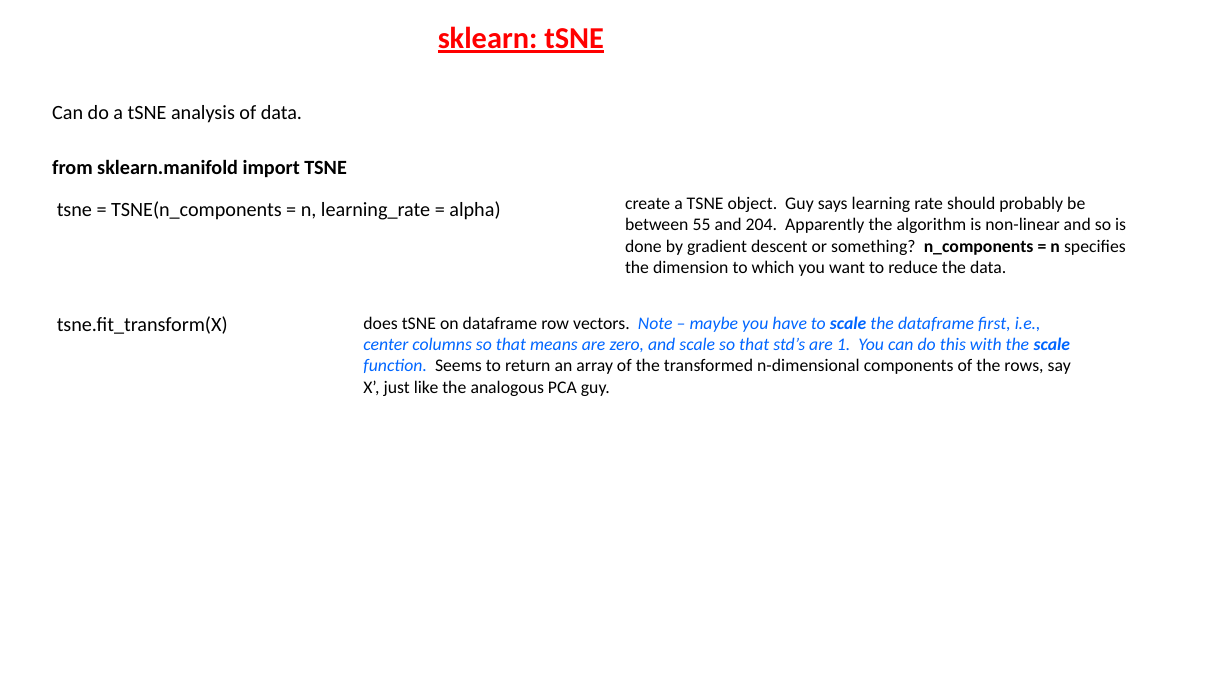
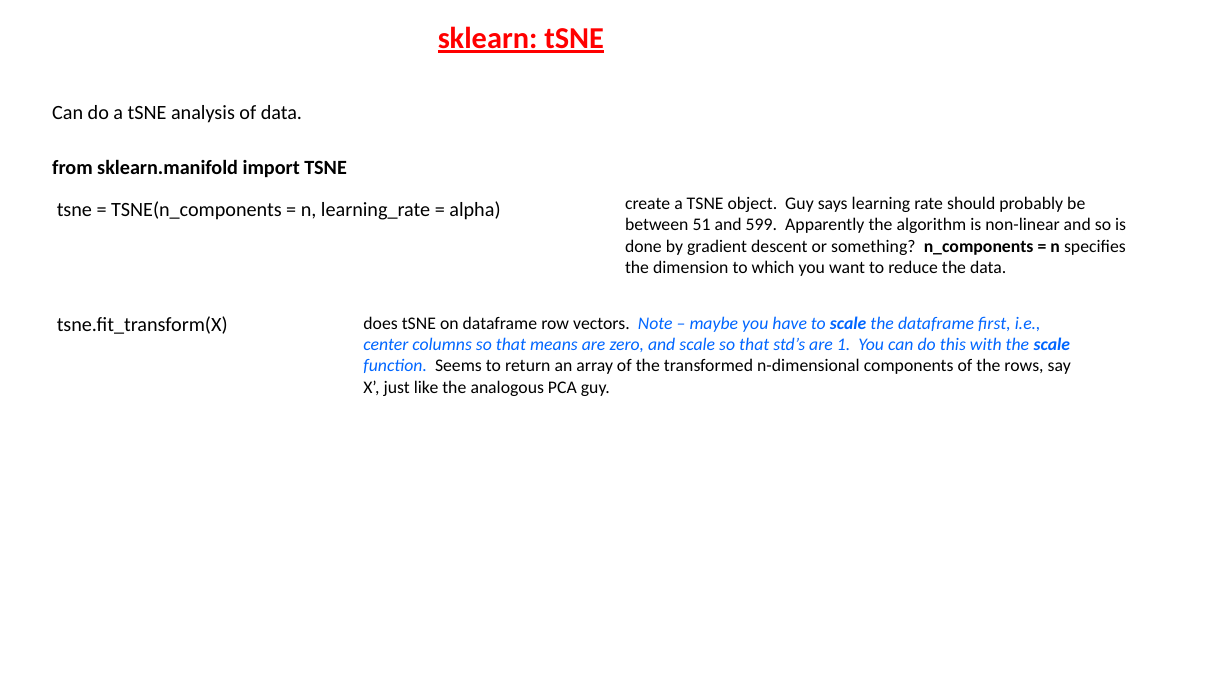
55: 55 -> 51
204: 204 -> 599
